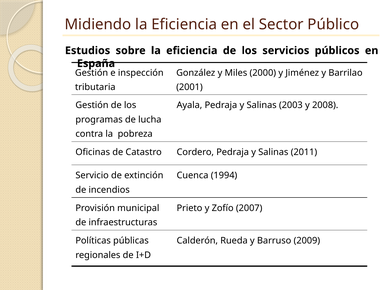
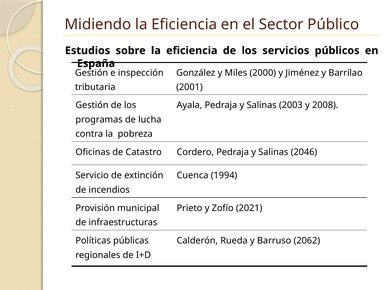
2011: 2011 -> 2046
2007: 2007 -> 2021
2009: 2009 -> 2062
